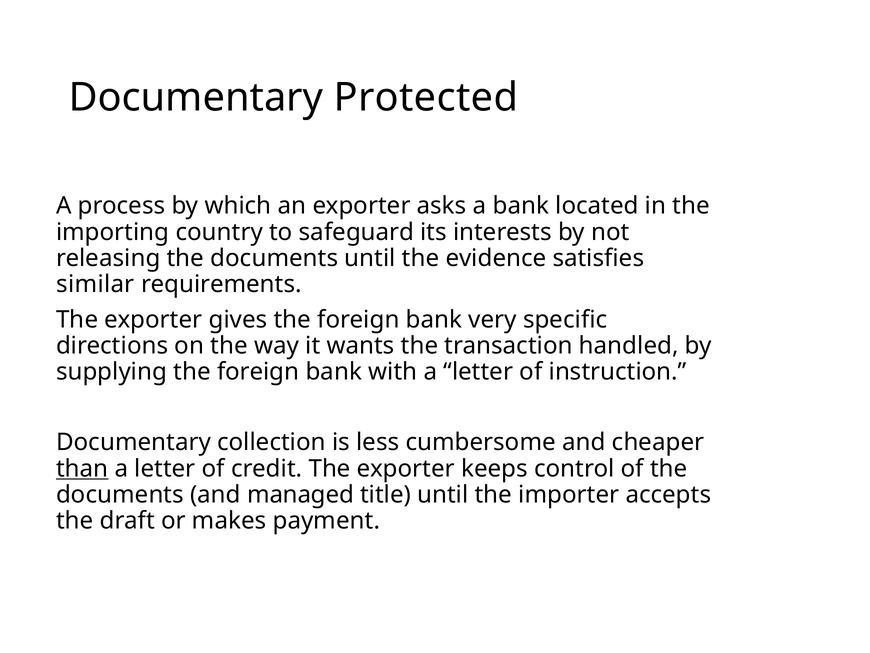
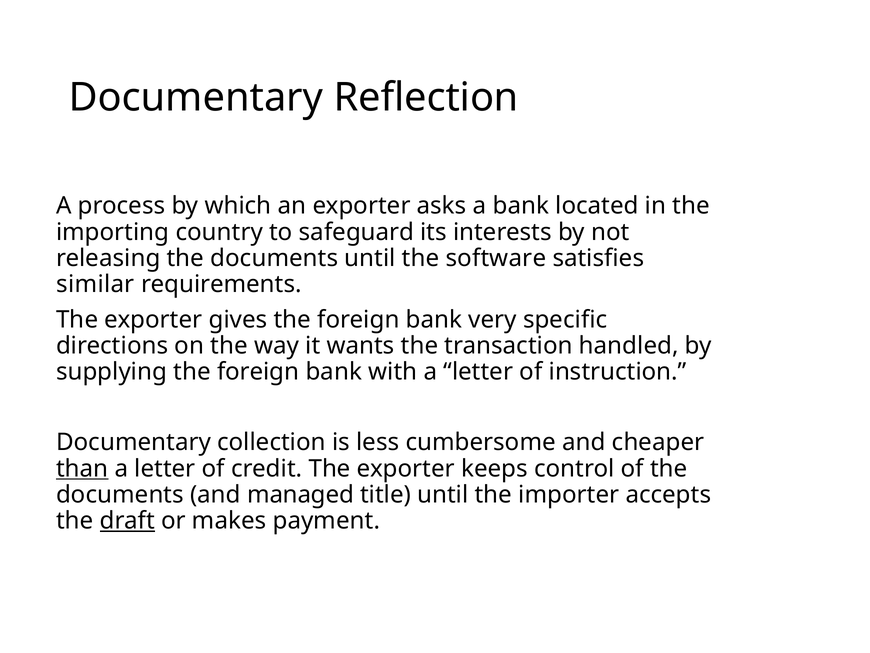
Protected: Protected -> Reflection
evidence: evidence -> software
draft underline: none -> present
